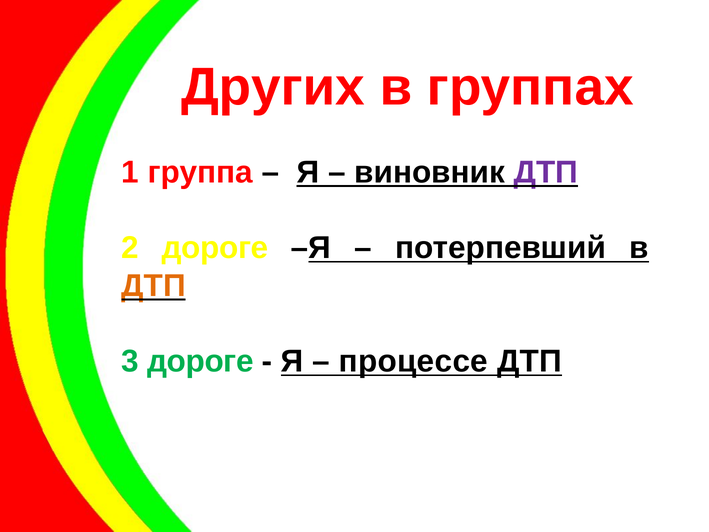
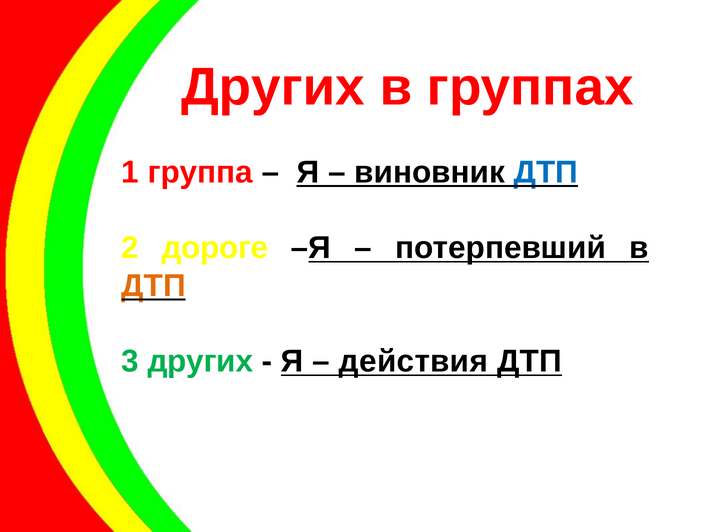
ДТП at (546, 172) colour: purple -> blue
3 дороге: дороге -> других
процессе: процессе -> действия
